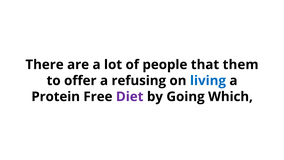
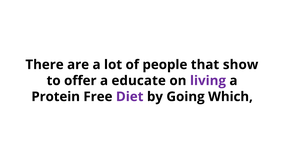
them: them -> show
refusing: refusing -> educate
living colour: blue -> purple
